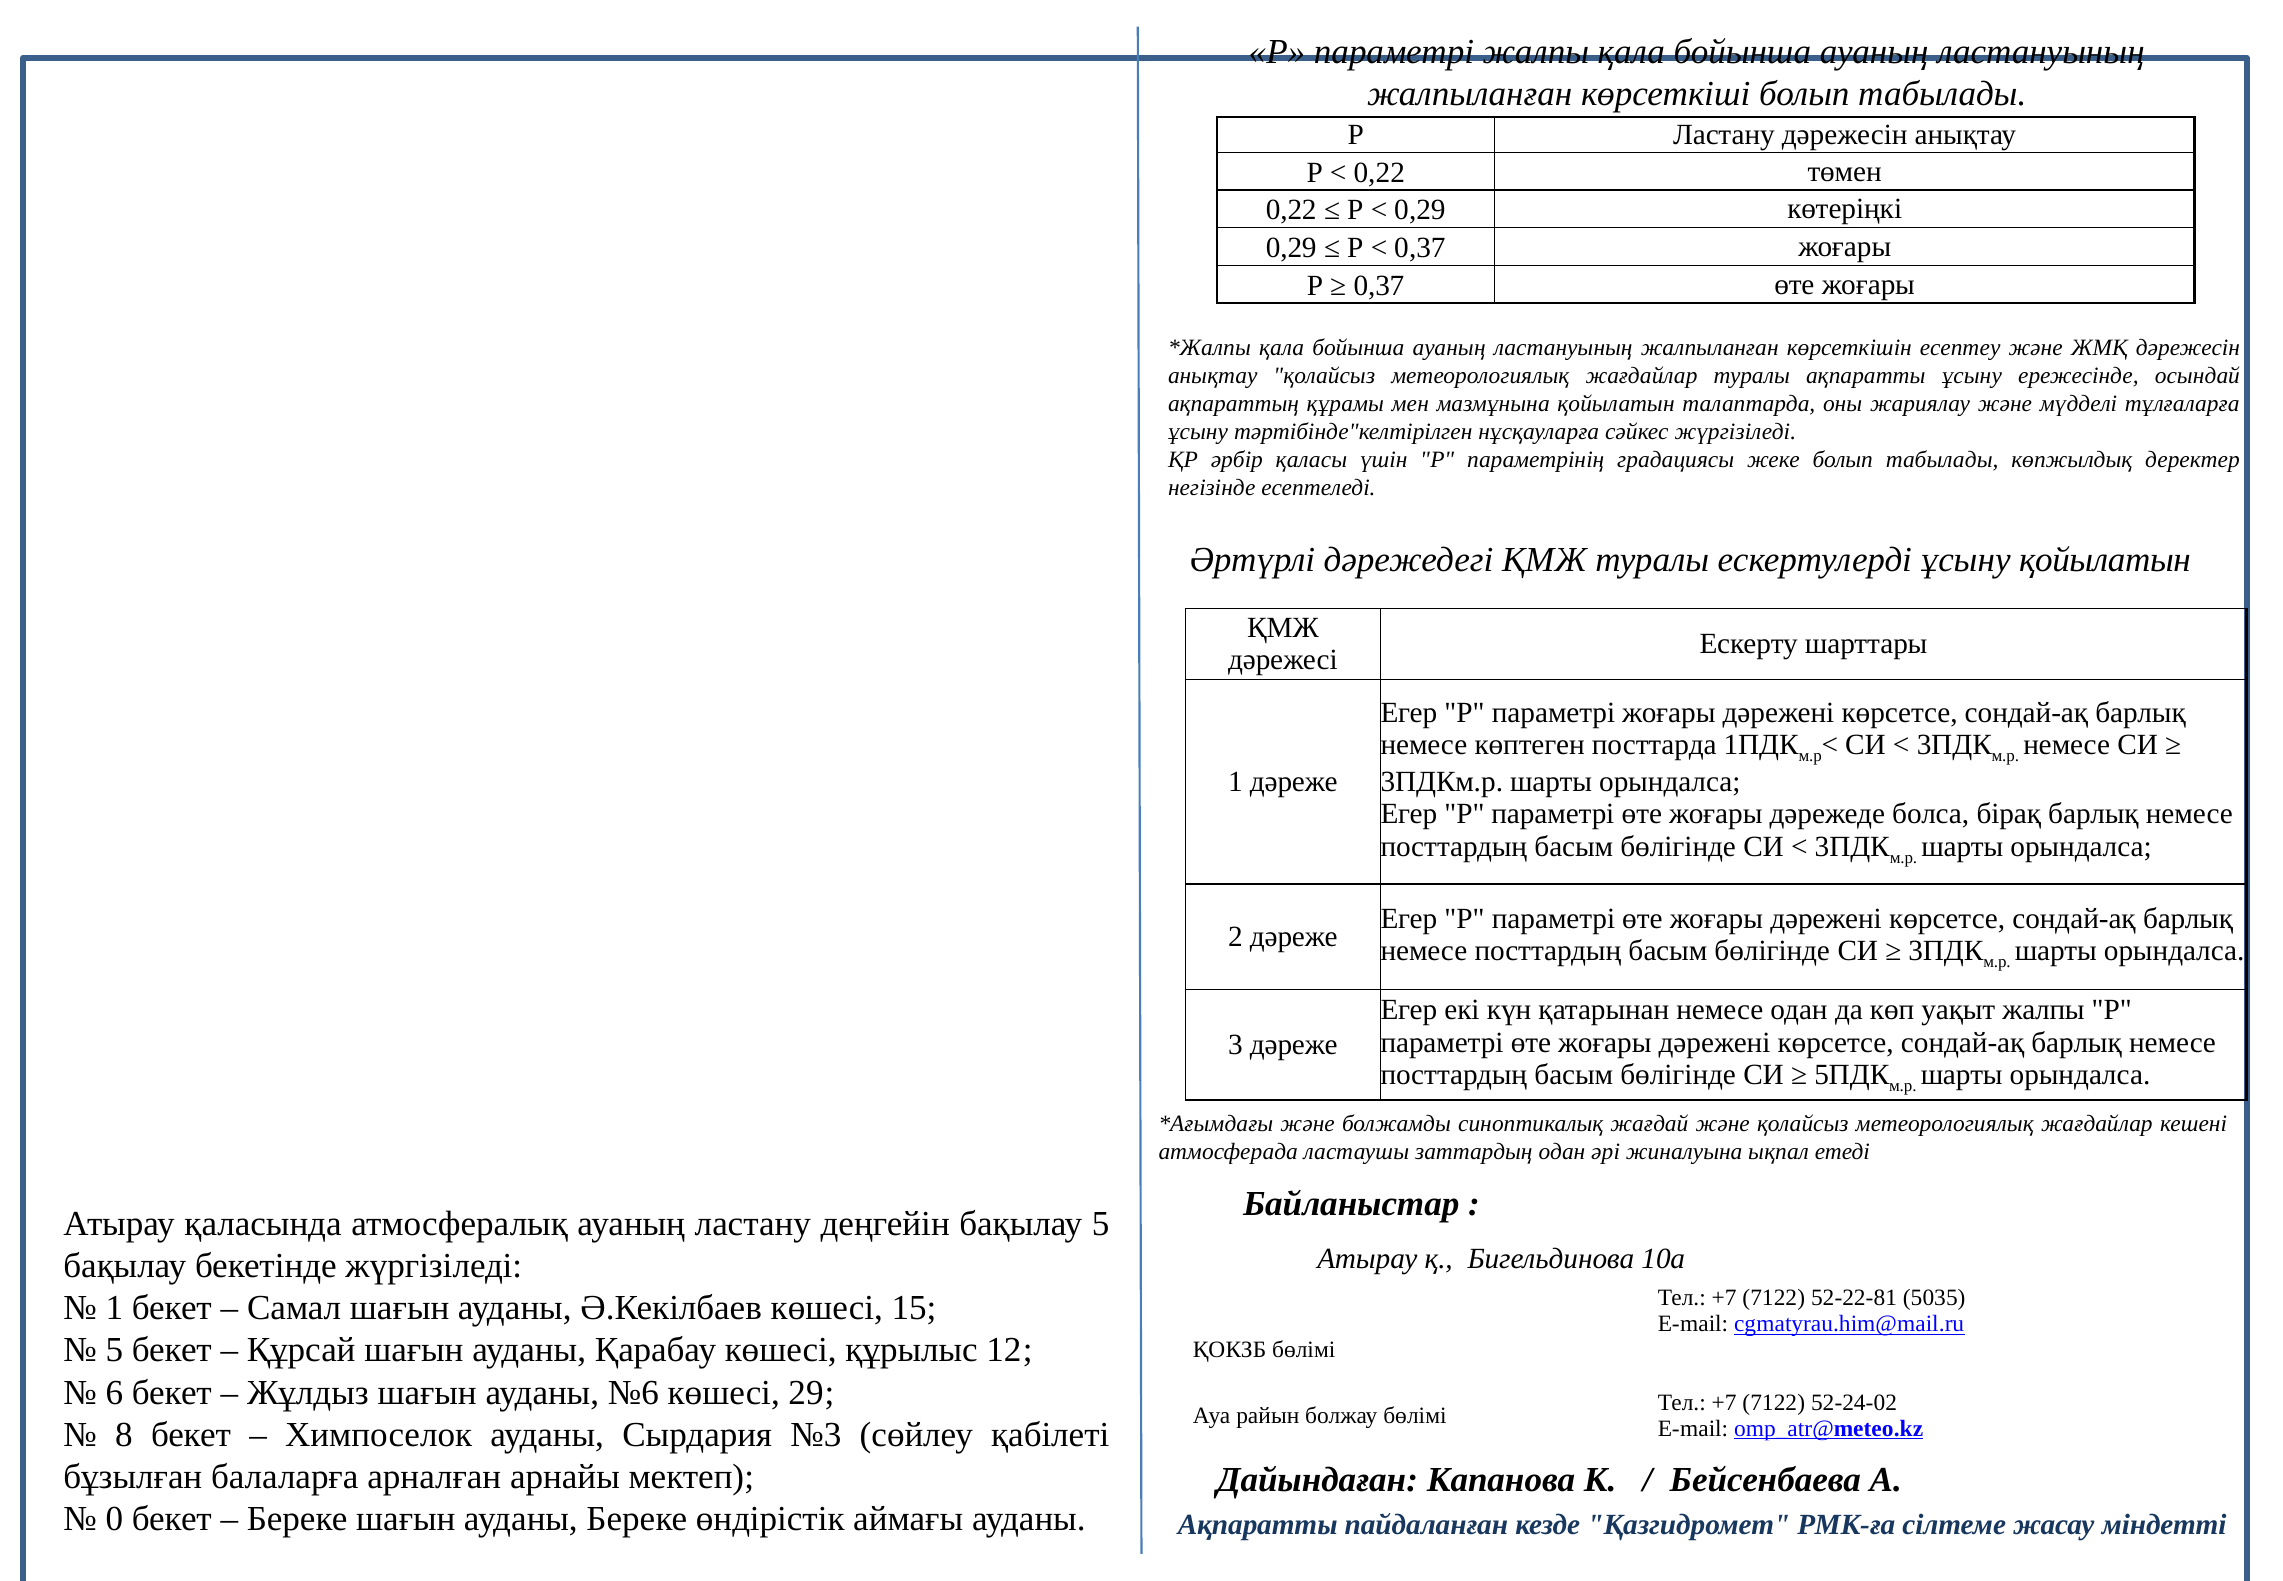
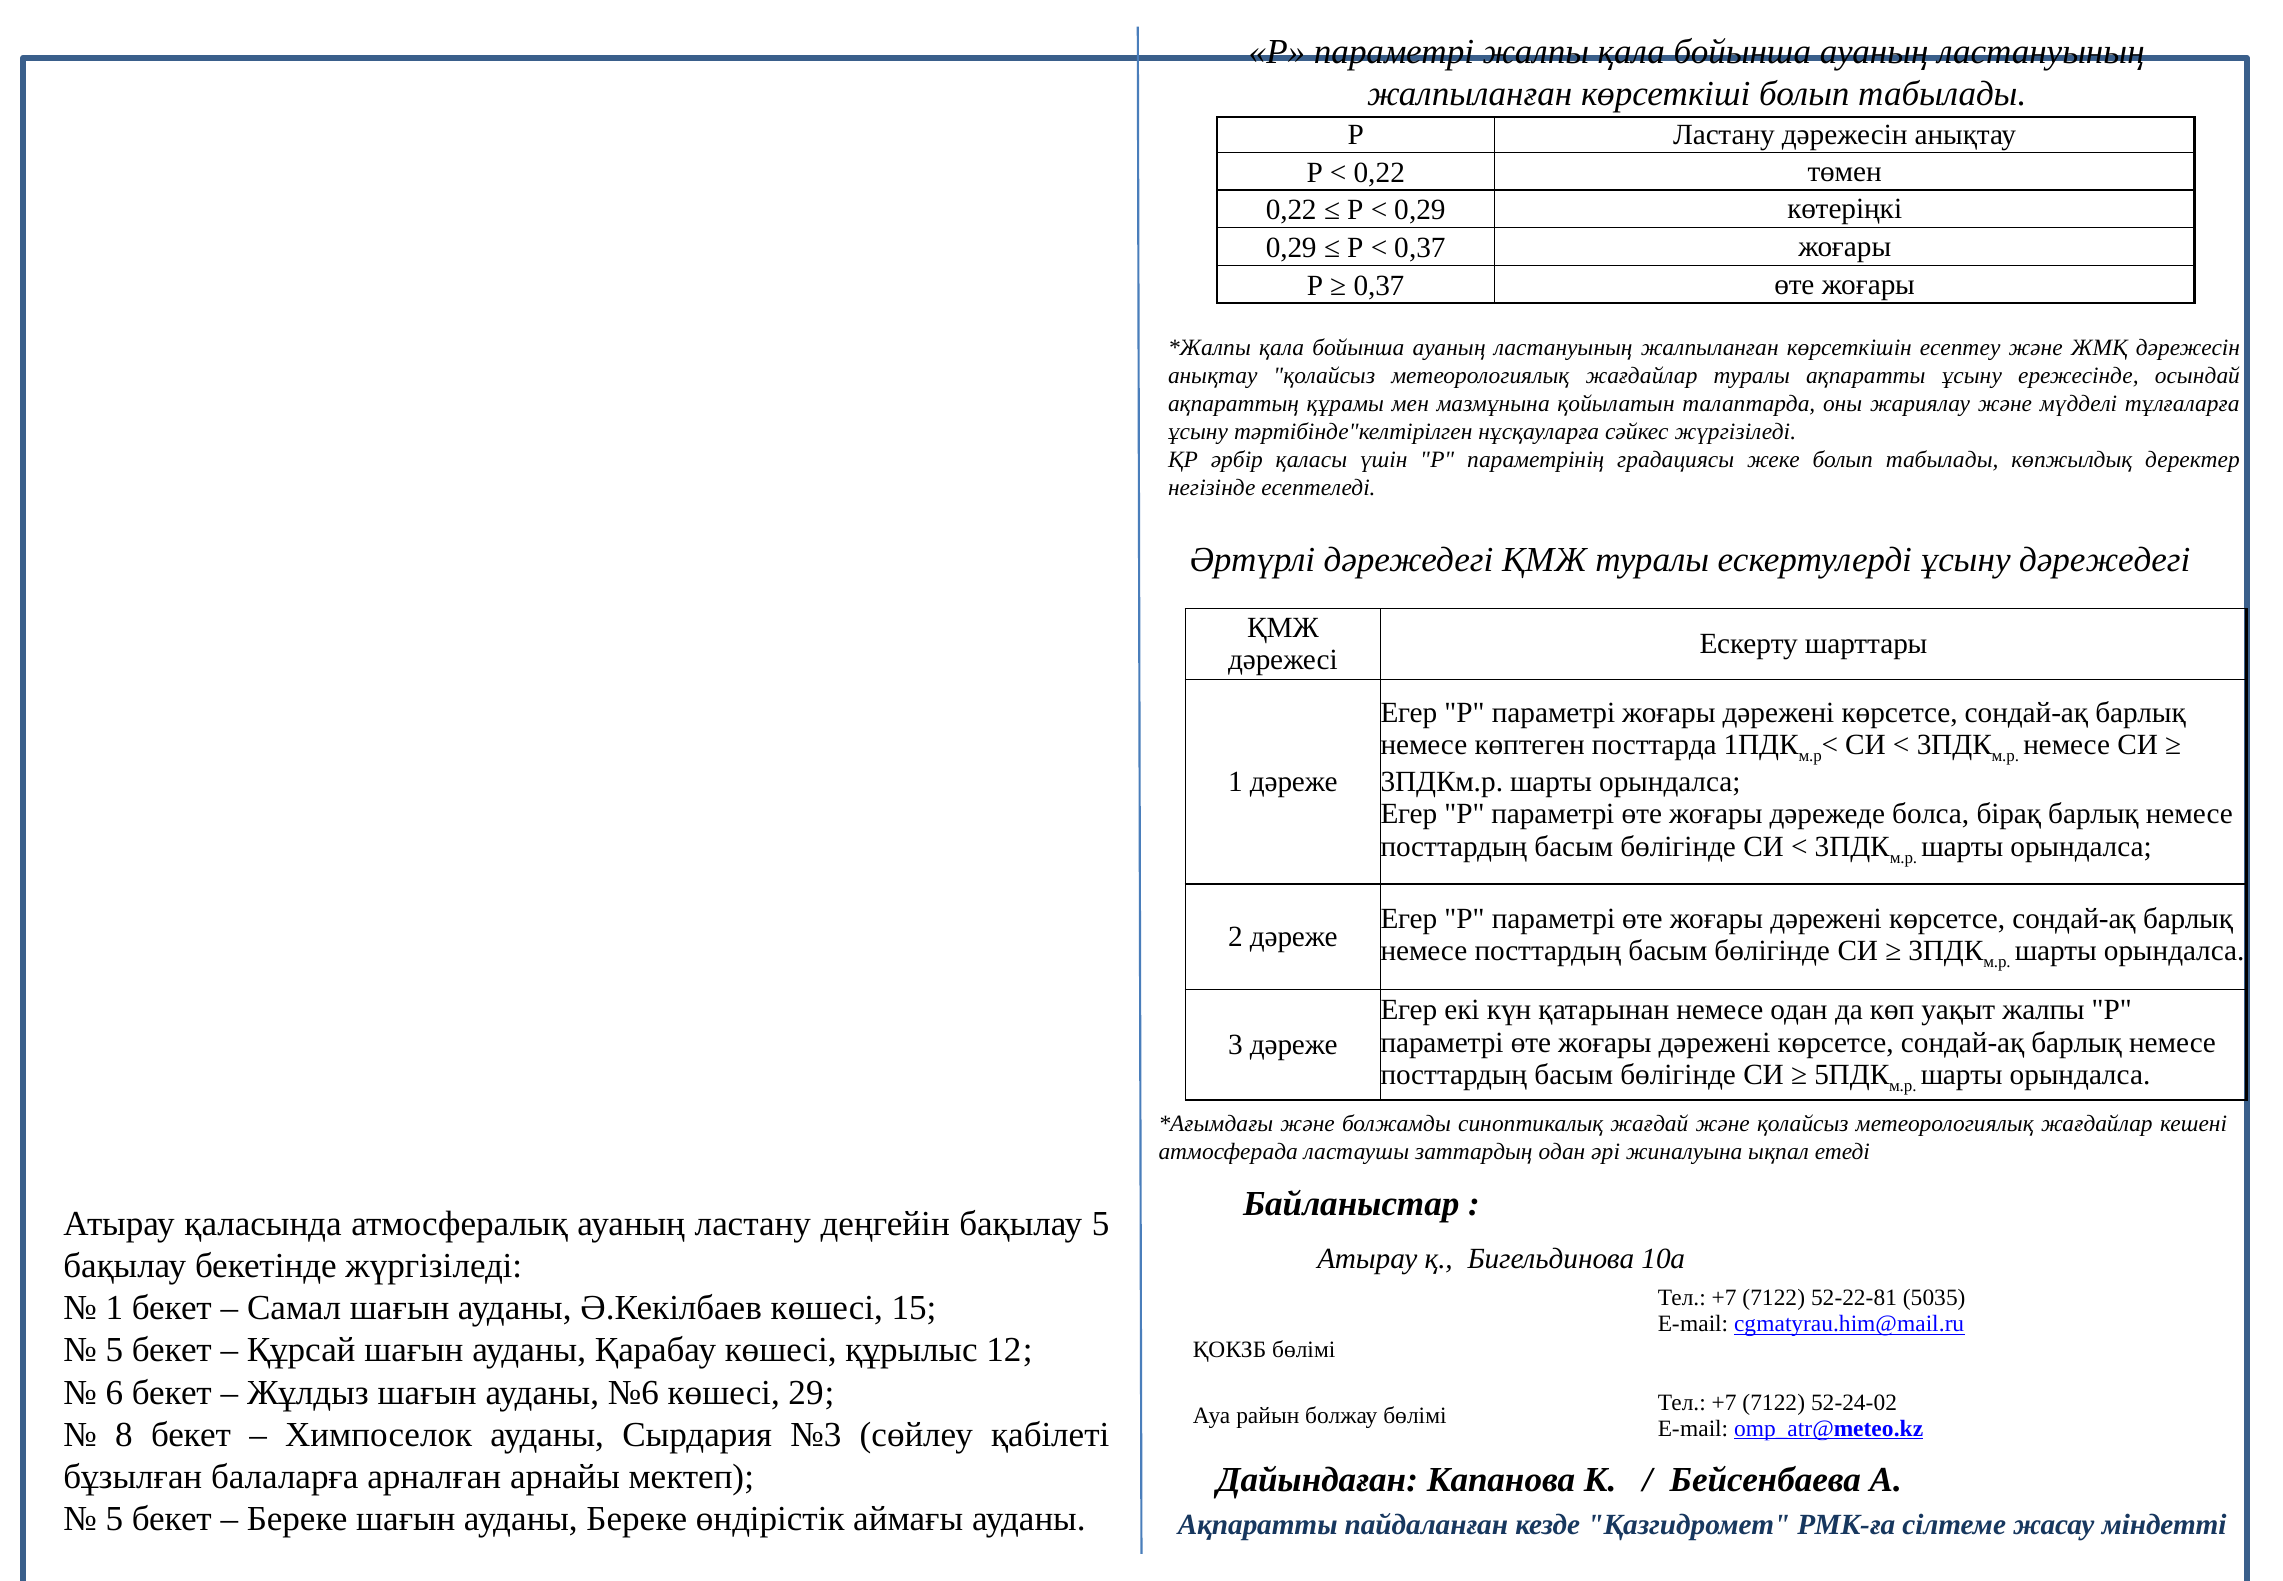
ұсыну қойылатын: қойылатын -> дәрежедегі
0 at (114, 1519): 0 -> 5
